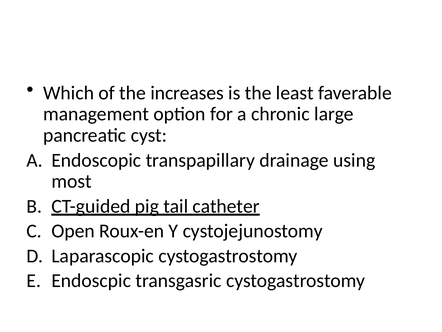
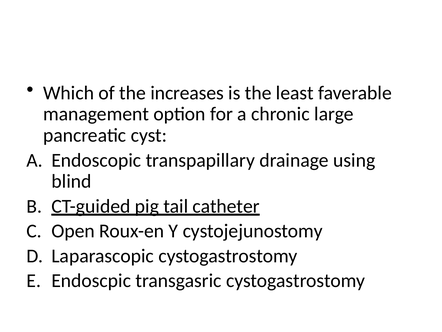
most: most -> blind
